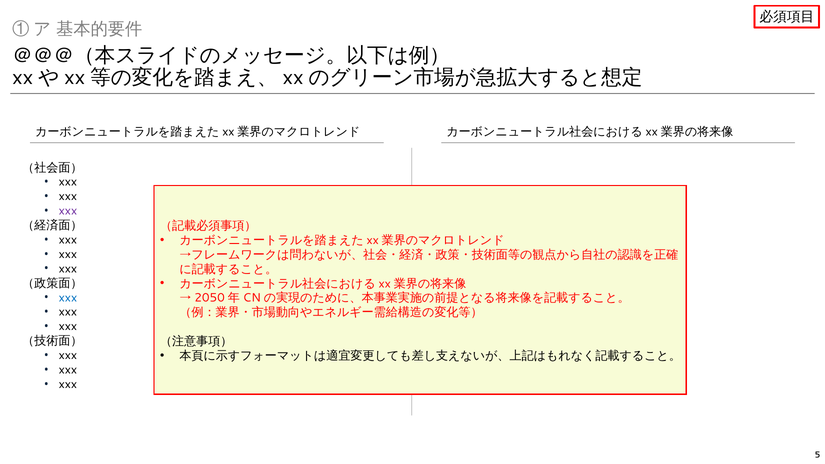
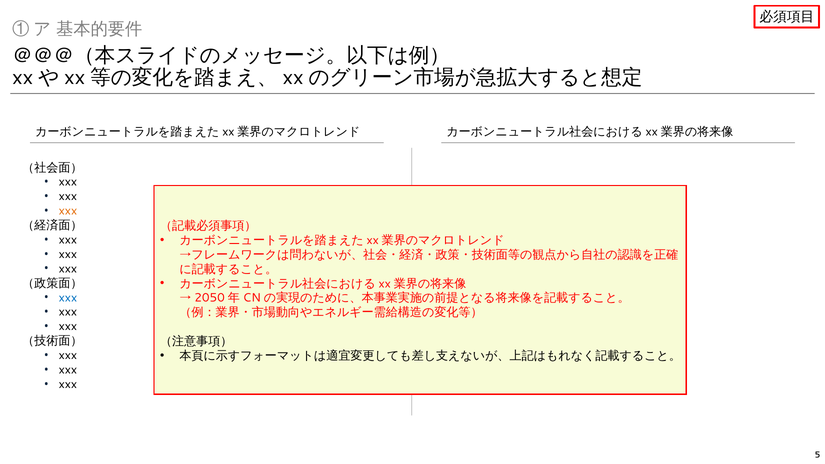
xxx at (68, 211) colour: purple -> orange
